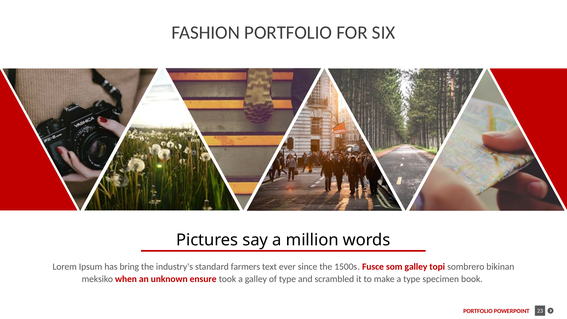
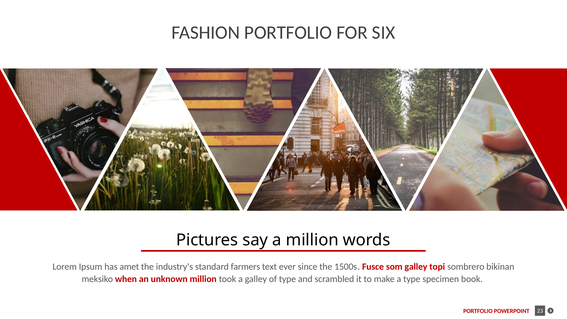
bring: bring -> amet
unknown ensure: ensure -> million
